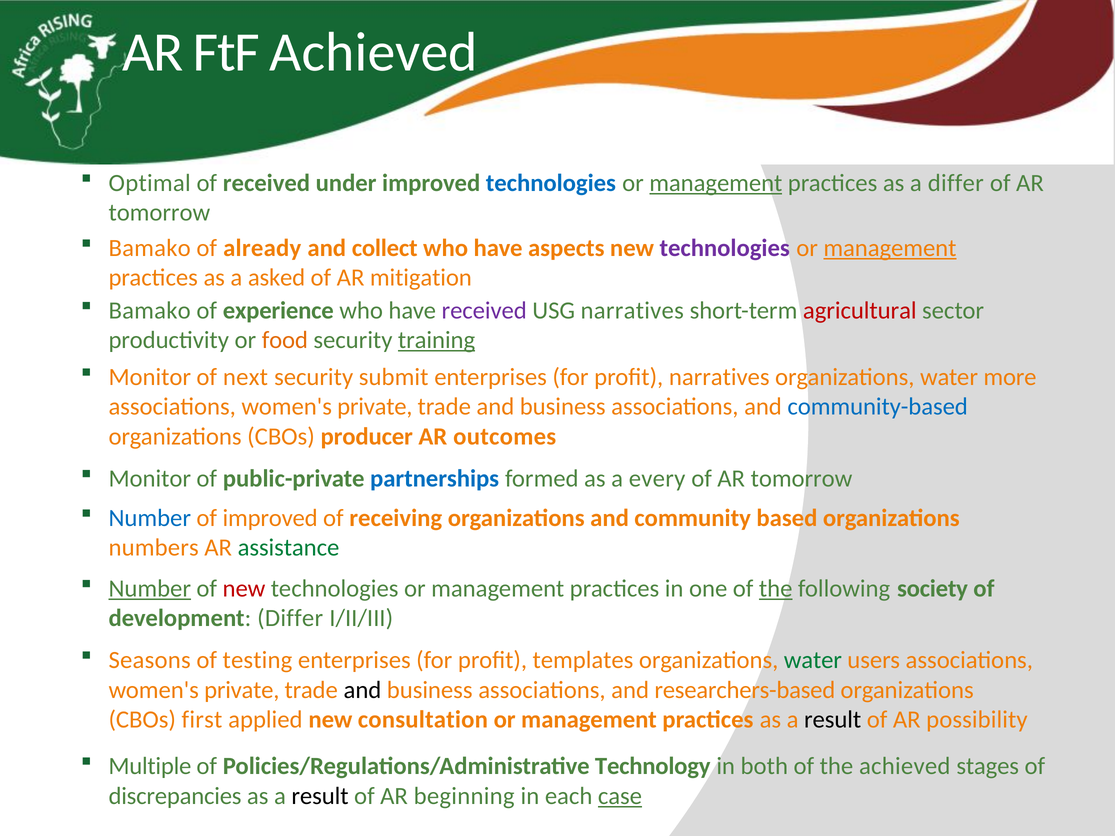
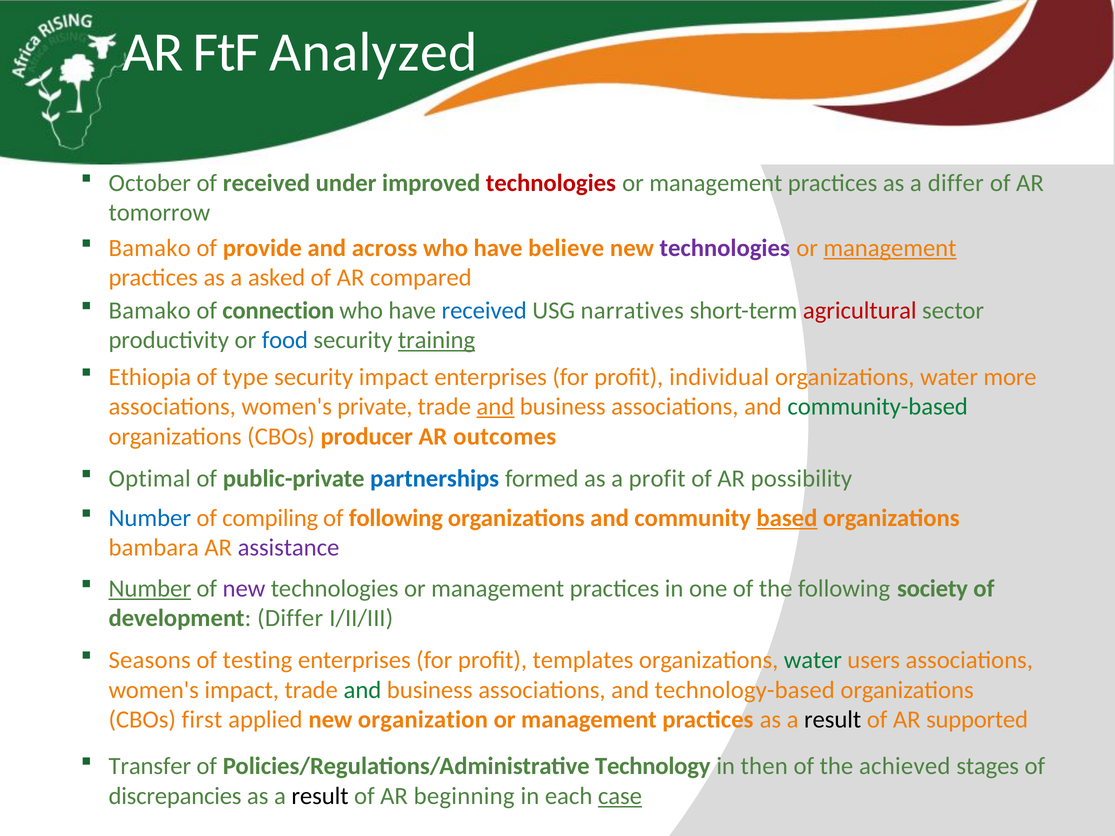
FtF Achieved: Achieved -> Analyzed
Optimal: Optimal -> October
technologies at (551, 183) colour: blue -> red
management at (716, 183) underline: present -> none
already: already -> provide
collect: collect -> across
aspects: aspects -> believe
mitigation: mitigation -> compared
experience: experience -> connection
received at (484, 311) colour: purple -> blue
food colour: orange -> blue
Monitor at (150, 377): Monitor -> Ethiopia
next: next -> type
security submit: submit -> impact
profit narratives: narratives -> individual
and at (495, 407) underline: none -> present
community-based colour: blue -> green
Monitor at (150, 479): Monitor -> Optimal
a every: every -> profit
tomorrow at (802, 479): tomorrow -> possibility
of improved: improved -> compiling
of receiving: receiving -> following
based underline: none -> present
numbers: numbers -> bambara
assistance colour: green -> purple
new at (244, 589) colour: red -> purple
the at (776, 589) underline: present -> none
private at (242, 690): private -> impact
and at (362, 690) colour: black -> green
researchers-based: researchers-based -> technology-based
consultation: consultation -> organization
possibility: possibility -> supported
Multiple: Multiple -> Transfer
both: both -> then
